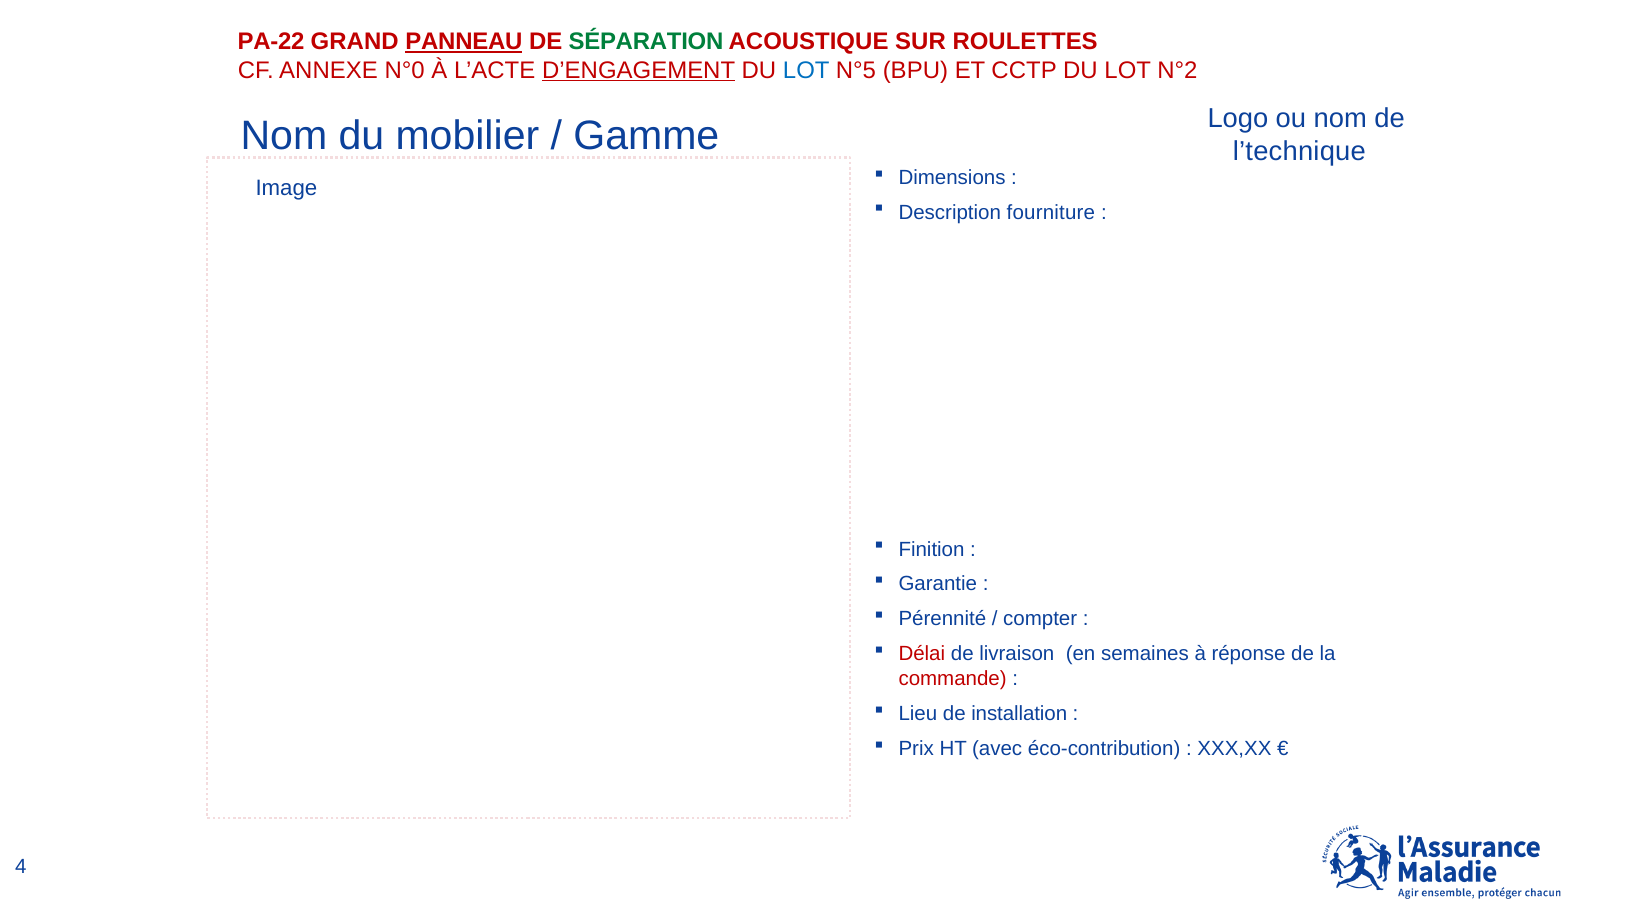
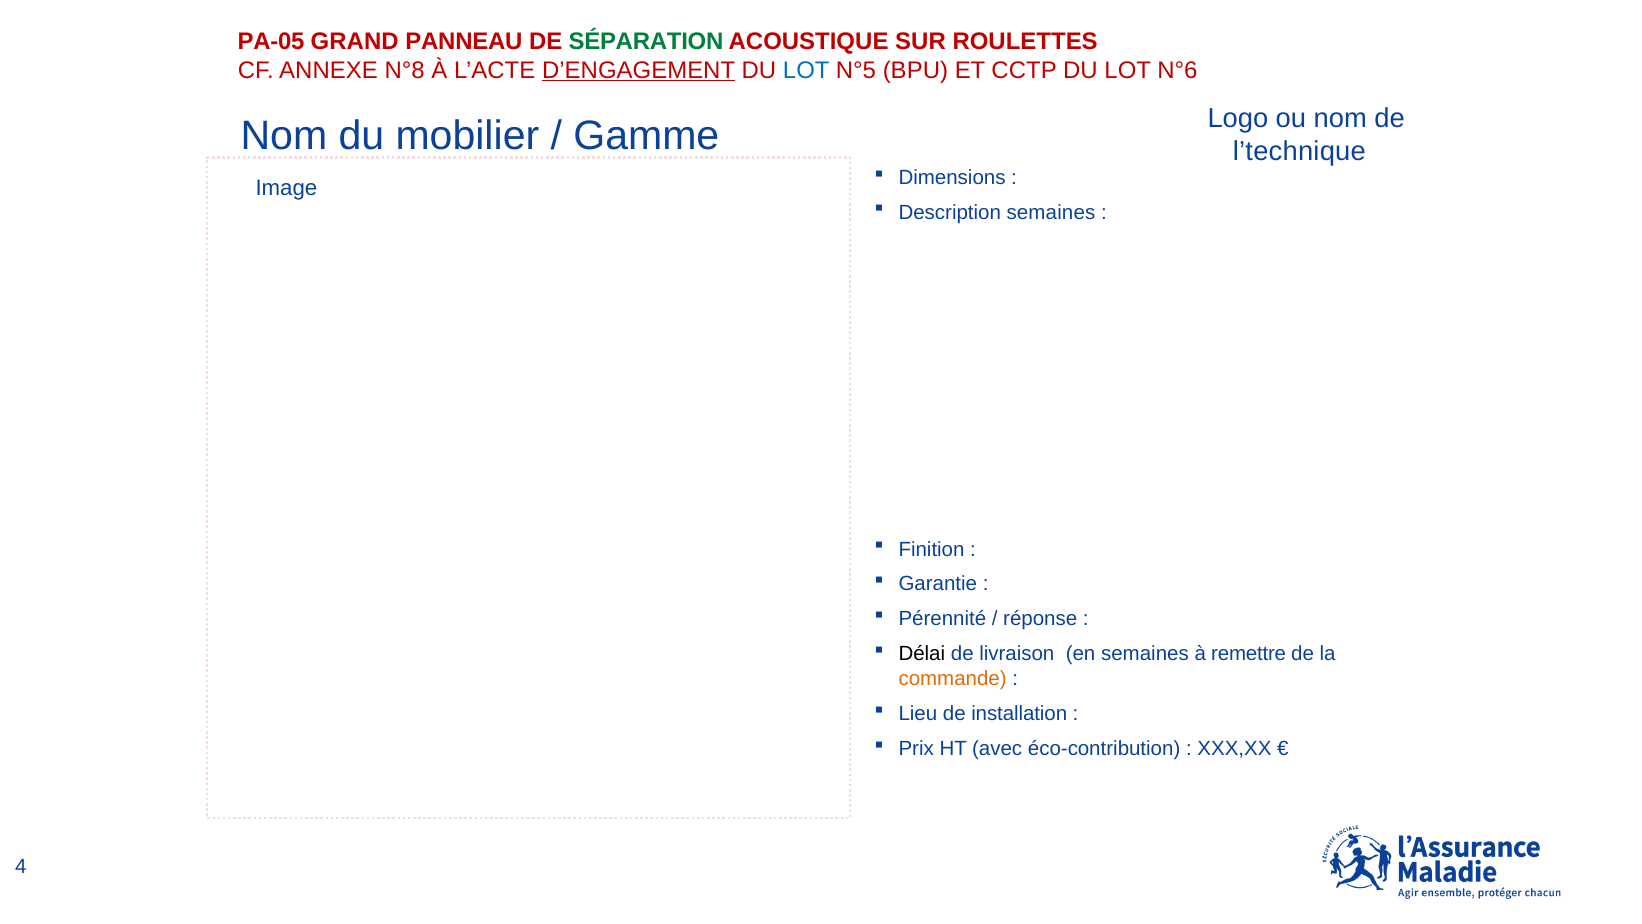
PA-22: PA-22 -> PA-05
PANNEAU underline: present -> none
N°0: N°0 -> N°8
N°2: N°2 -> N°6
Description fourniture: fourniture -> semaines
compter: compter -> réponse
Délai colour: red -> black
réponse: réponse -> remettre
commande colour: red -> orange
